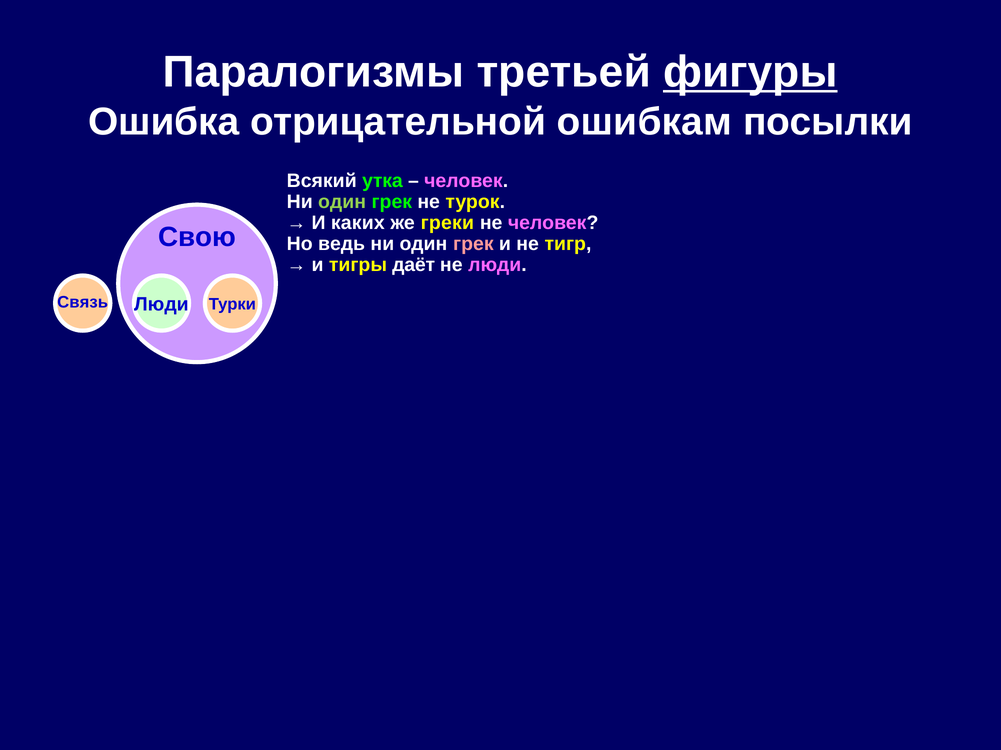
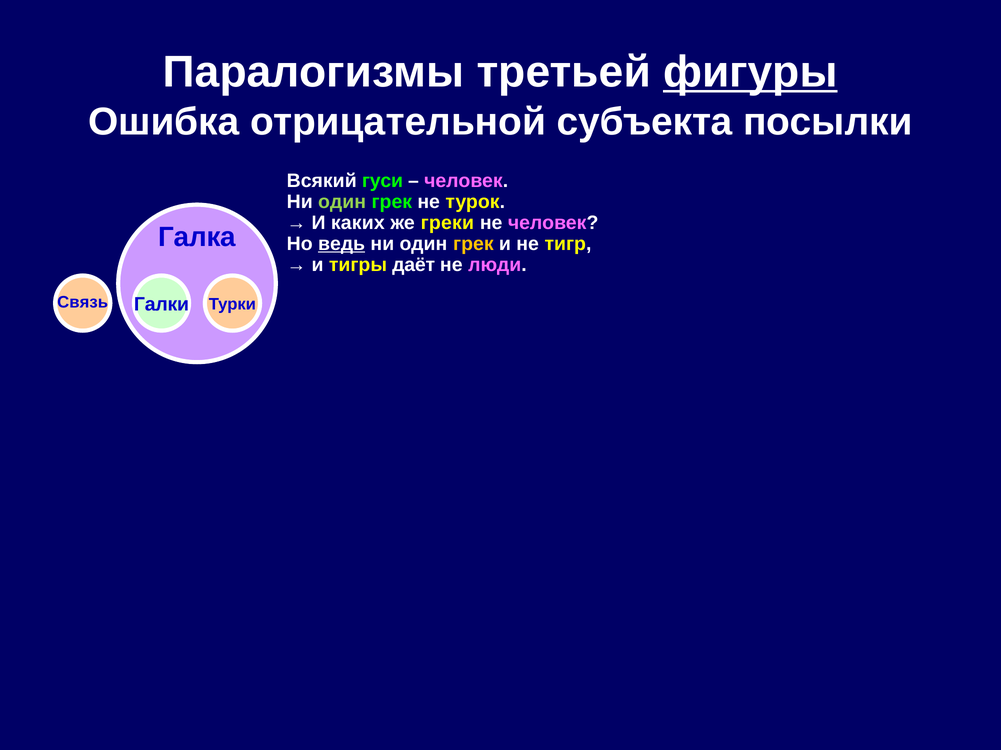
ошибкам: ошибкам -> субъекта
утка: утка -> гуси
Свою: Свою -> Галка
ведь underline: none -> present
грек at (473, 244) colour: pink -> yellow
Люди at (161, 305): Люди -> Галки
